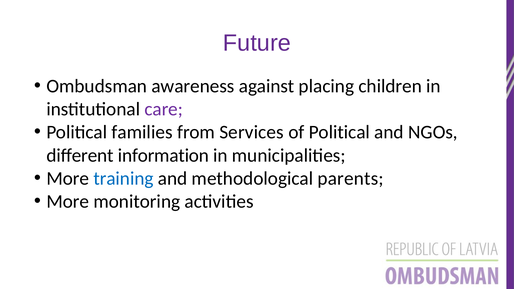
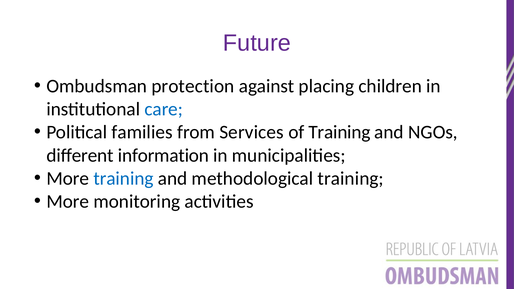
awareness: awareness -> protection
care colour: purple -> blue
of Political: Political -> Training
methodological parents: parents -> training
